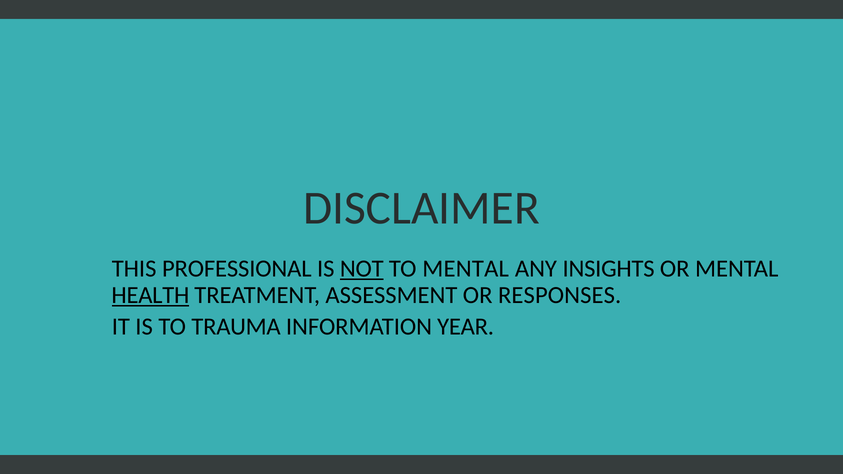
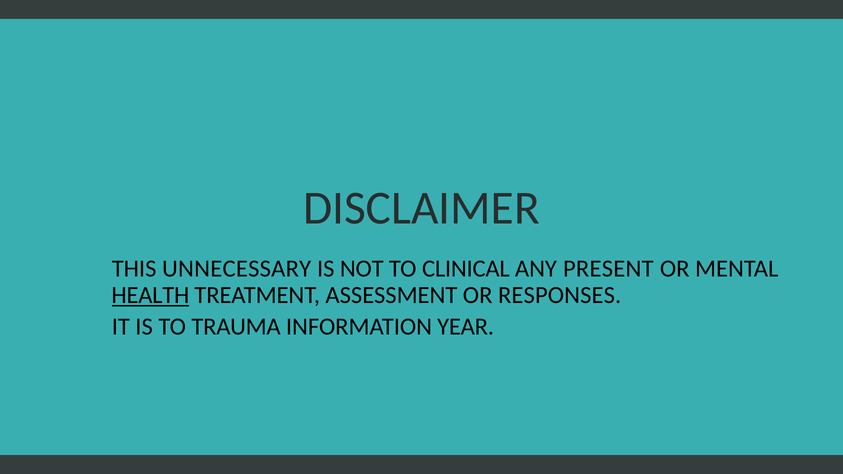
PROFESSIONAL: PROFESSIONAL -> UNNECESSARY
NOT underline: present -> none
TO MENTAL: MENTAL -> CLINICAL
INSIGHTS: INSIGHTS -> PRESENT
